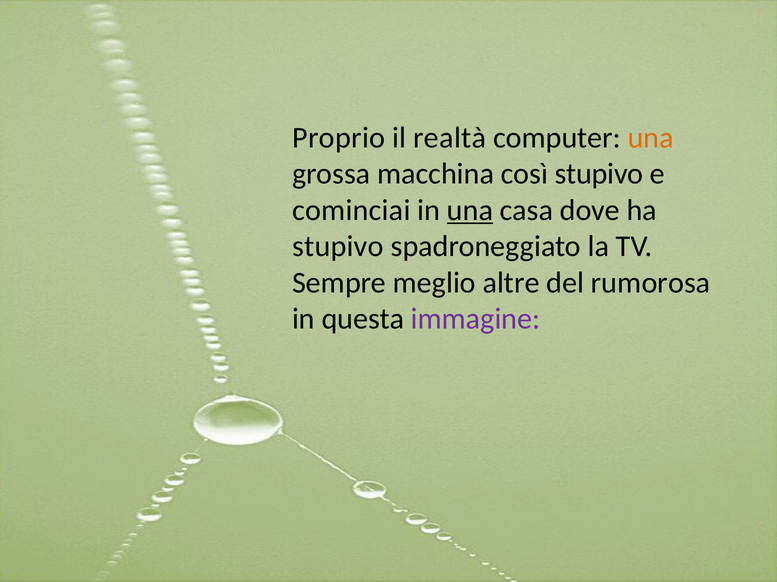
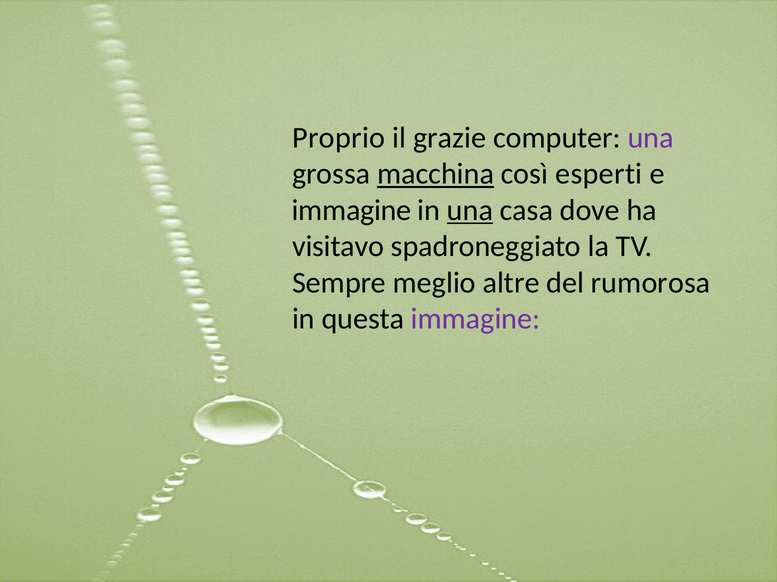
realtà: realtà -> grazie
una at (651, 138) colour: orange -> purple
macchina underline: none -> present
così stupivo: stupivo -> esperti
cominciai at (351, 211): cominciai -> immagine
stupivo at (338, 247): stupivo -> visitavo
